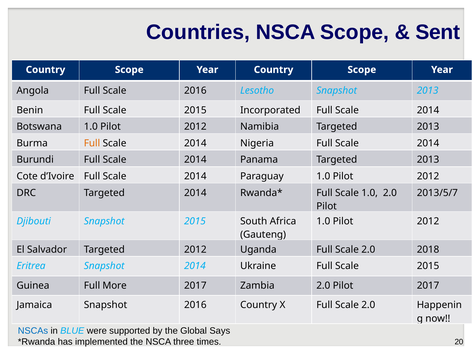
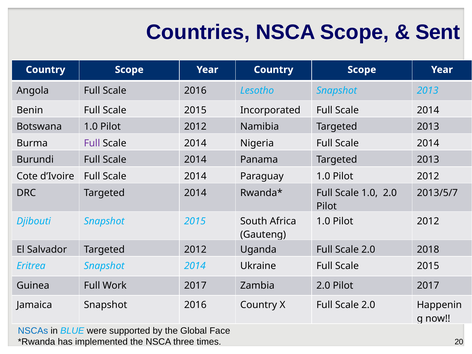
Full at (92, 143) colour: orange -> purple
More: More -> Work
Says: Says -> Face
